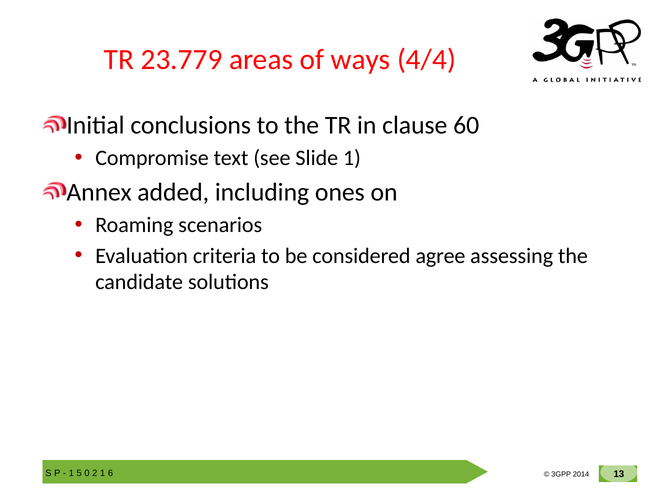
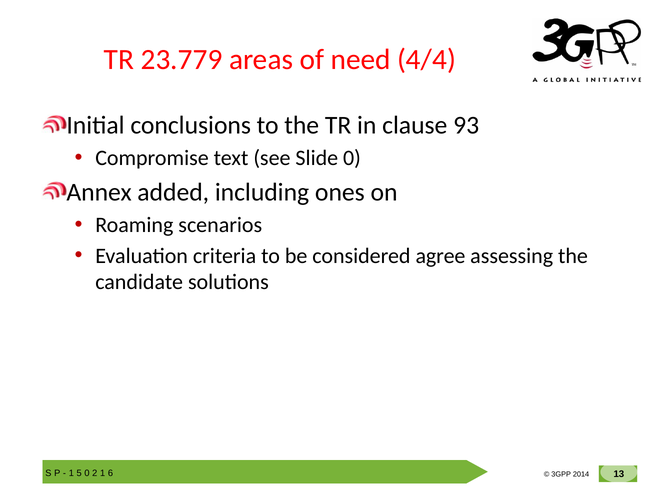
ways: ways -> need
60: 60 -> 93
Slide 1: 1 -> 0
